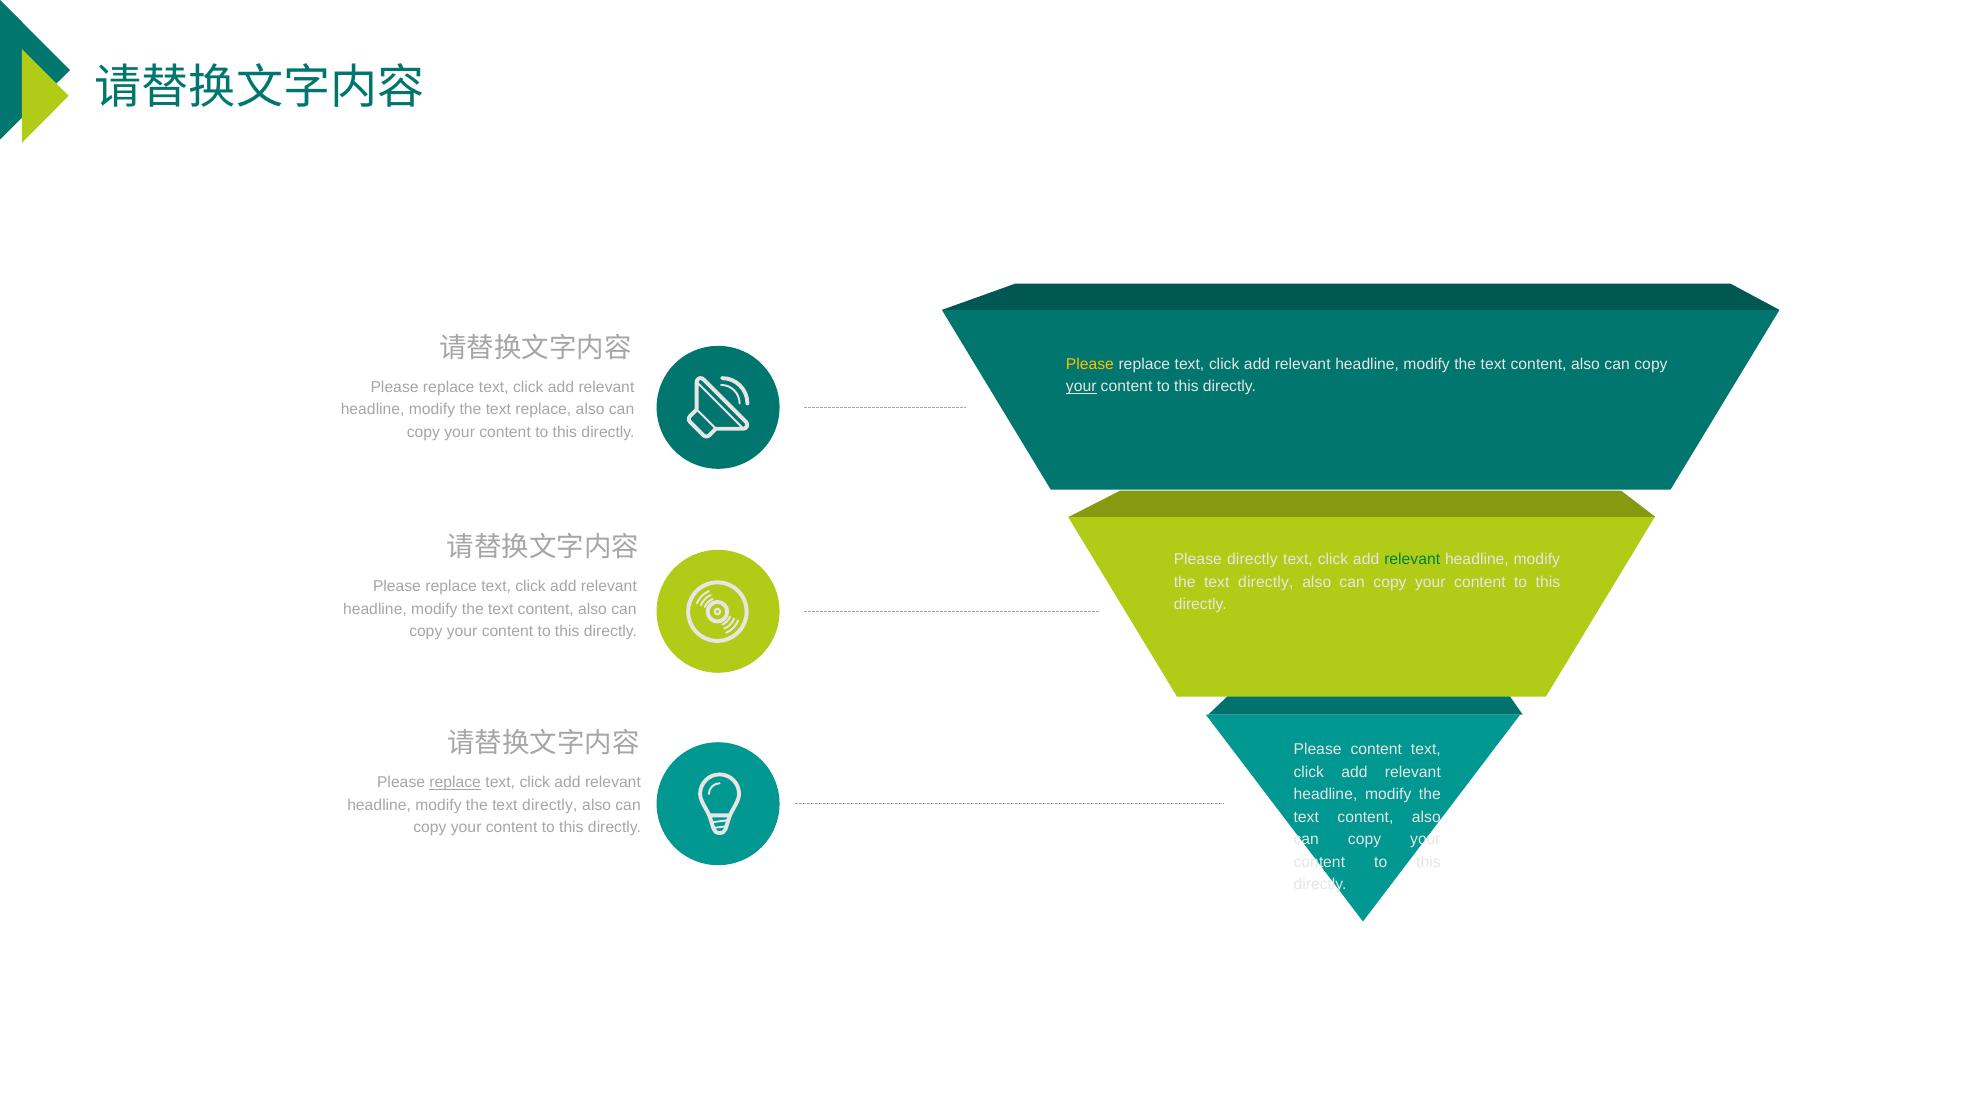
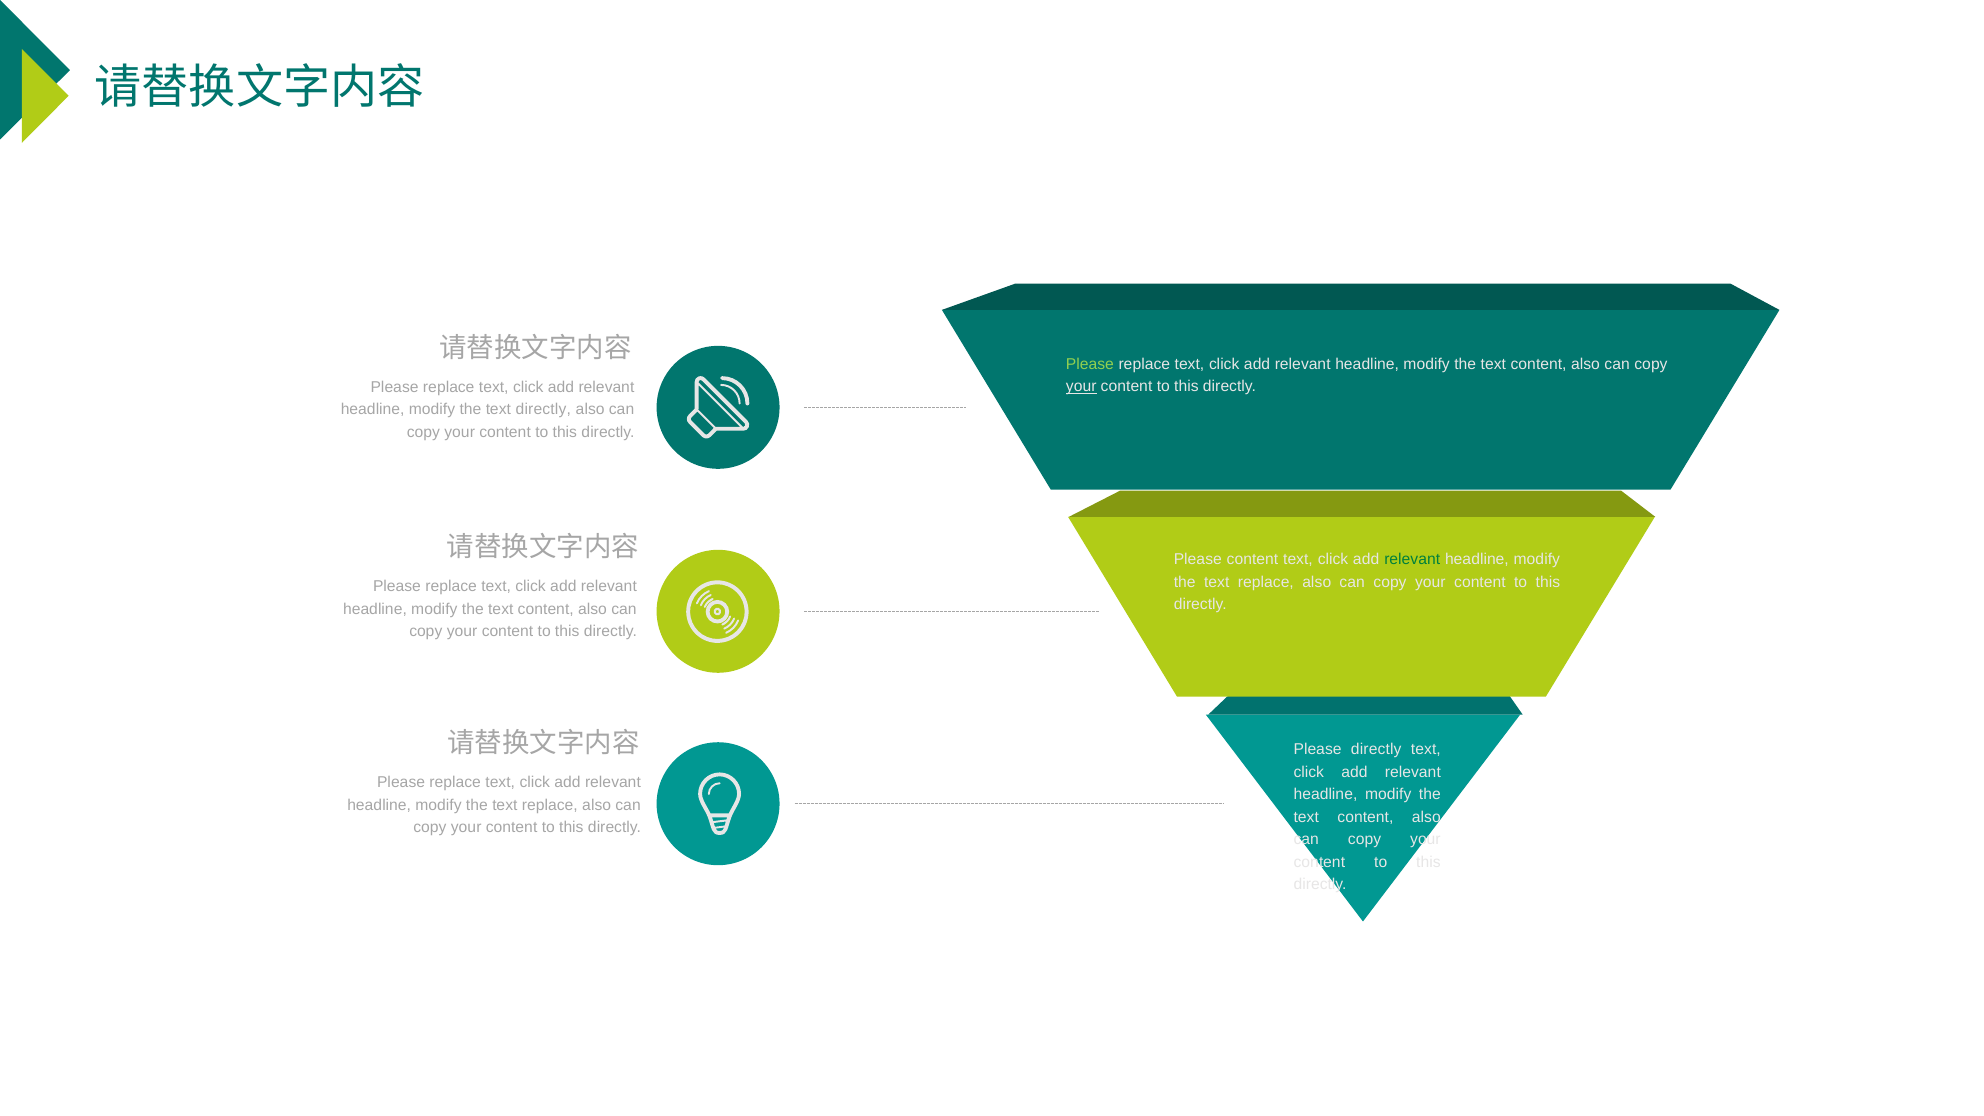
Please at (1090, 364) colour: yellow -> light green
text replace: replace -> directly
Please directly: directly -> content
directly at (1266, 582): directly -> replace
Please content: content -> directly
replace at (455, 783) underline: present -> none
directly at (550, 805): directly -> replace
